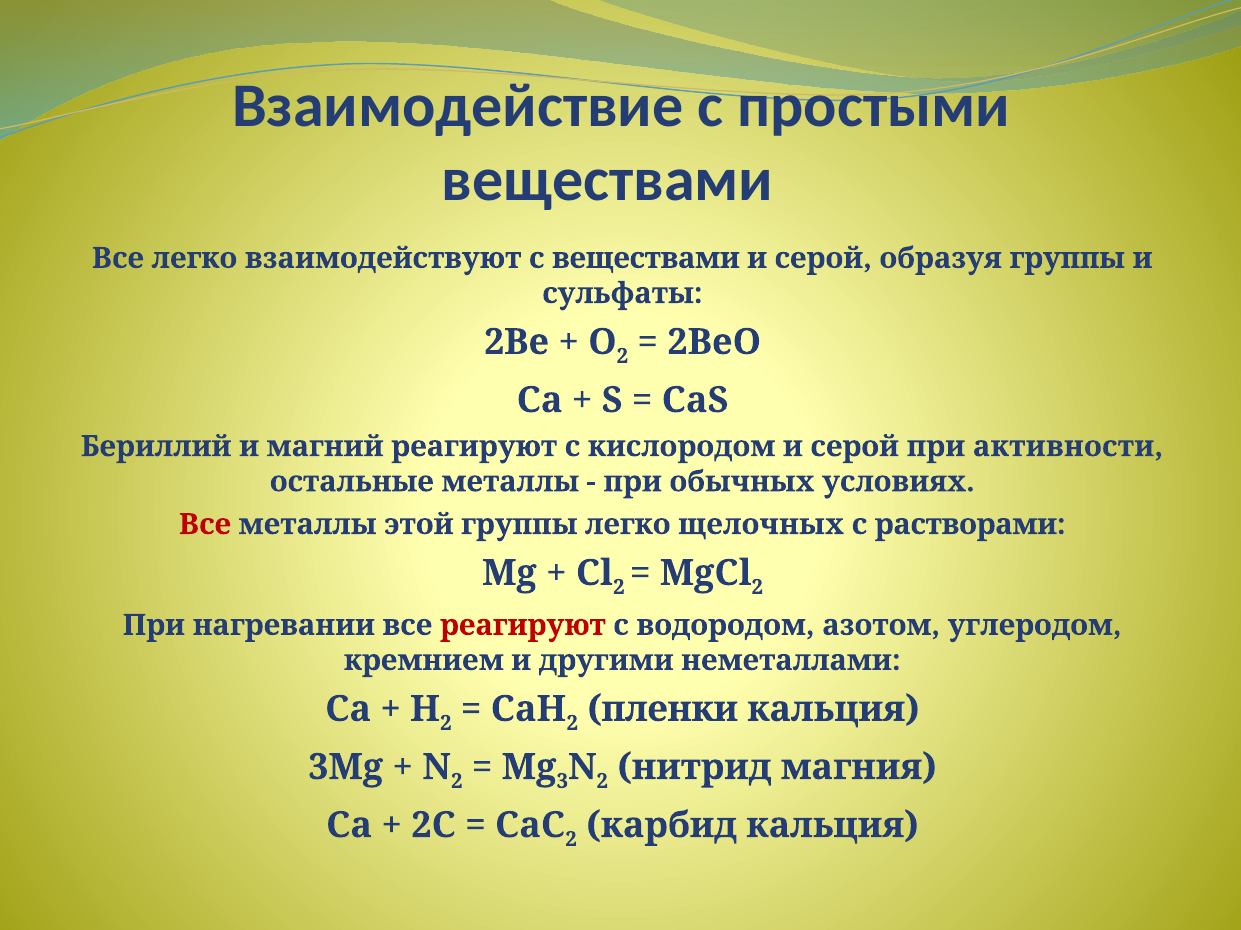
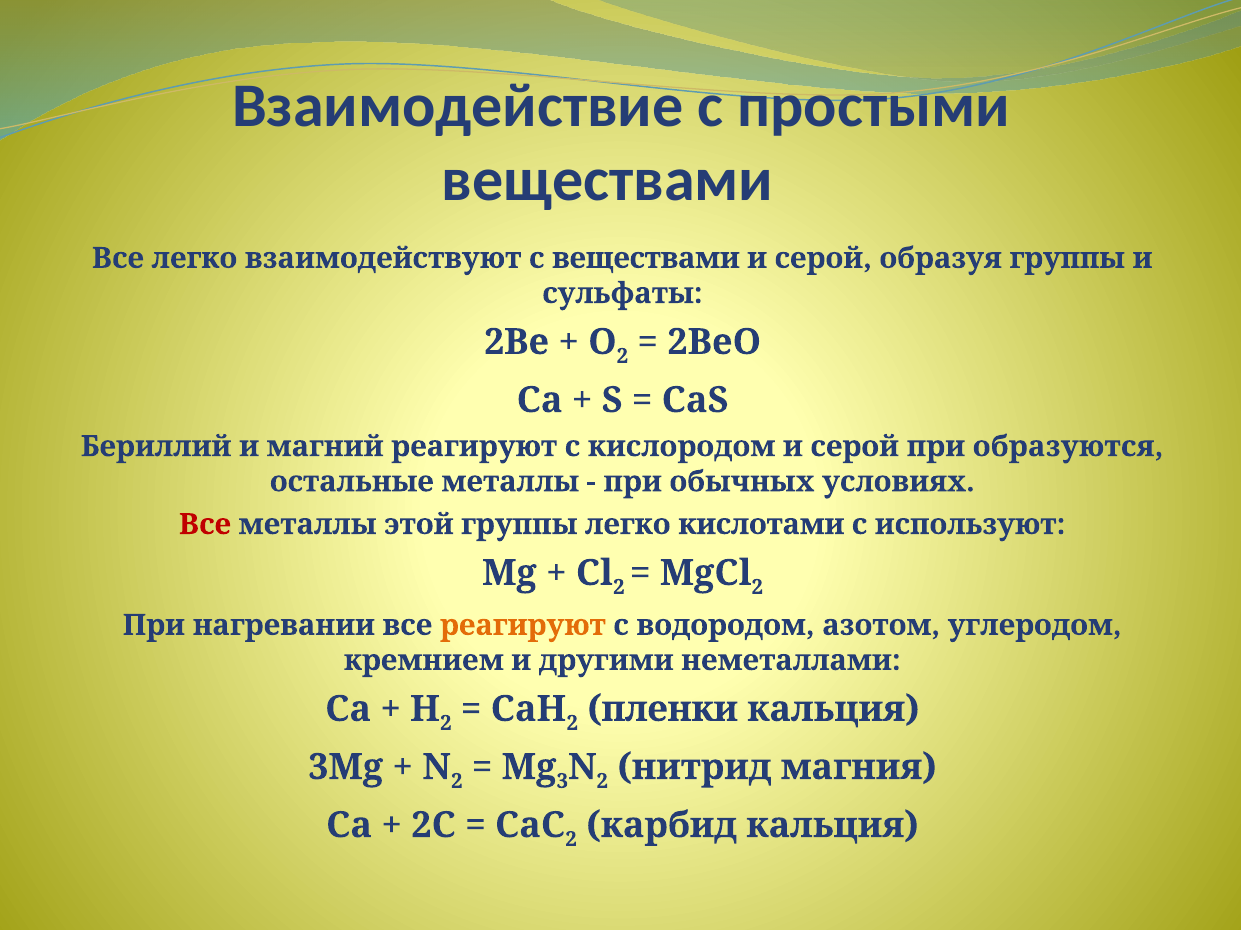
активности: активности -> образуются
щелочных: щелочных -> кислотами
растворами: растворами -> используют
реагируют at (523, 626) colour: red -> orange
